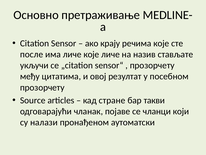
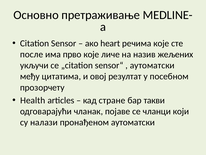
крају: крају -> heart
има личе: личе -> прво
стављате: стављате -> жељених
прозорчету at (152, 65): прозорчету -> аутоматски
Source: Source -> Health
